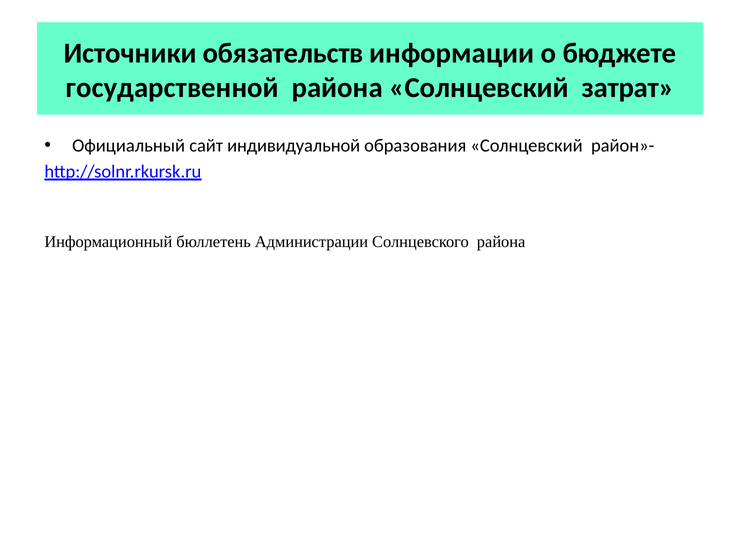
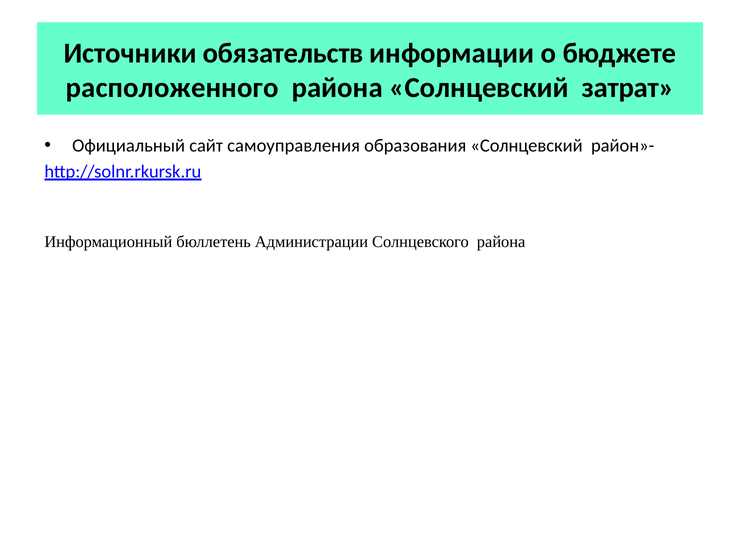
государственной: государственной -> расположенного
индивидуальной: индивидуальной -> самоуправления
